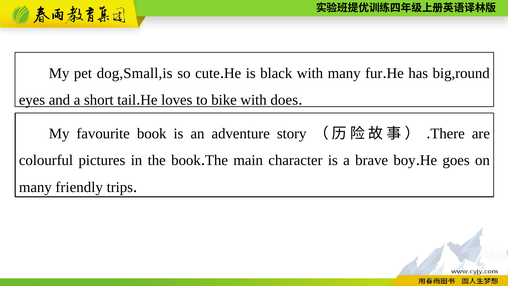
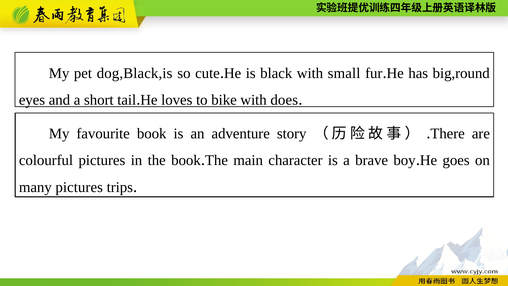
dog,Small,is: dog,Small,is -> dog,Black,is
with many: many -> small
many friendly: friendly -> pictures
